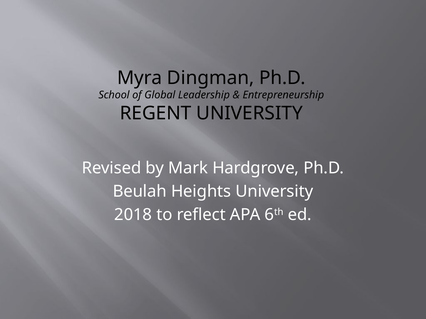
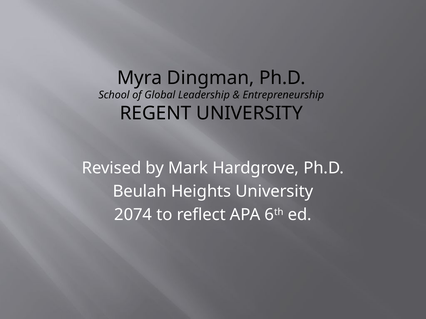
2018: 2018 -> 2074
